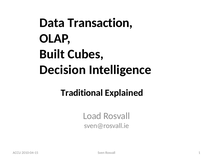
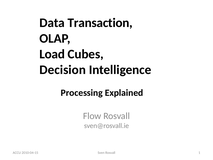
Built: Built -> Load
Traditional: Traditional -> Processing
Load: Load -> Flow
